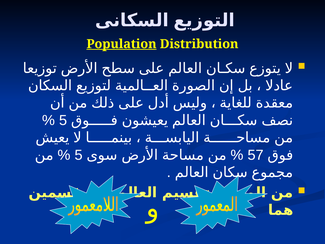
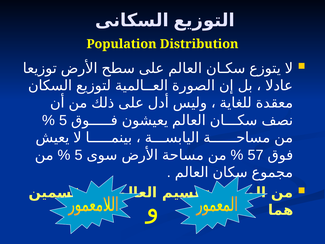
Population underline: present -> none
